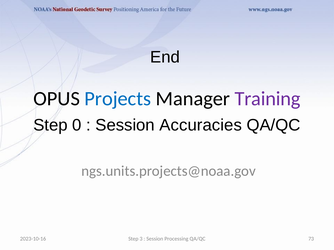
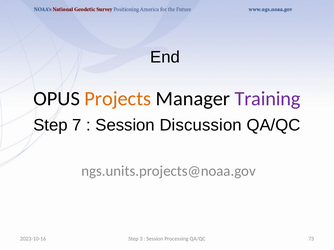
Projects colour: blue -> orange
0: 0 -> 7
Accuracies: Accuracies -> Discussion
